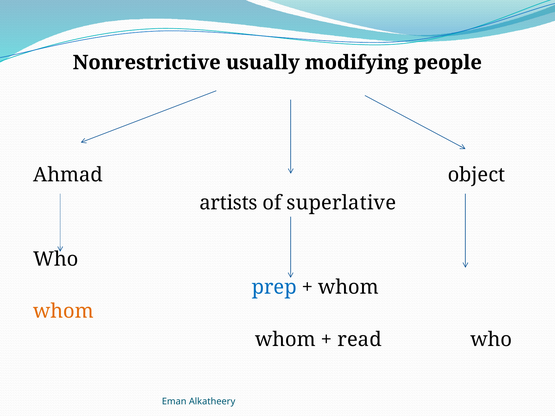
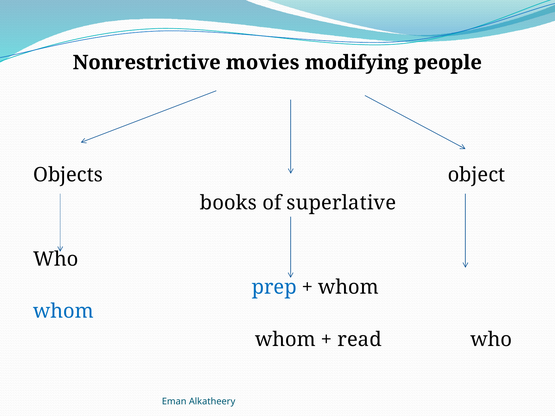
usually: usually -> movies
Ahmad: Ahmad -> Objects
artists: artists -> books
whom at (63, 312) colour: orange -> blue
